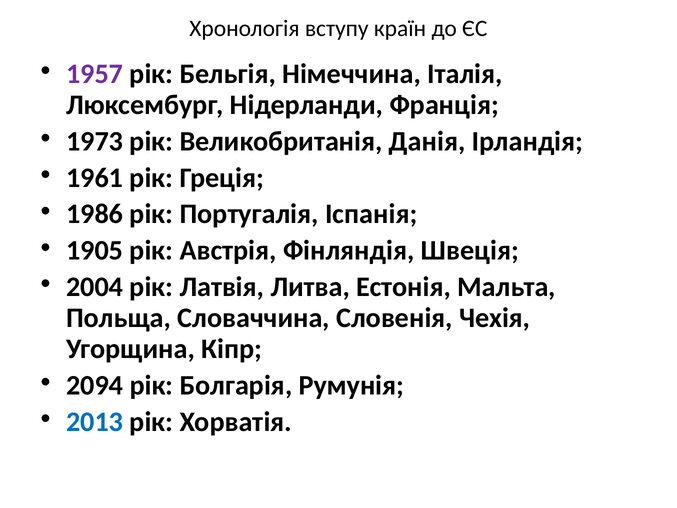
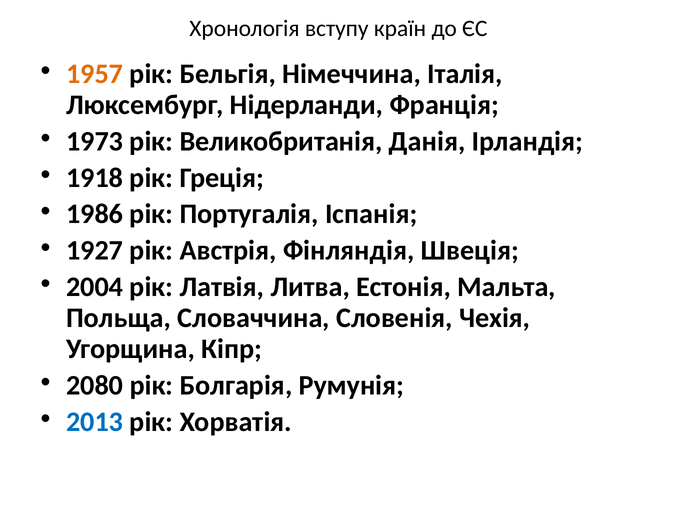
1957 colour: purple -> orange
1961: 1961 -> 1918
1905: 1905 -> 1927
2094: 2094 -> 2080
